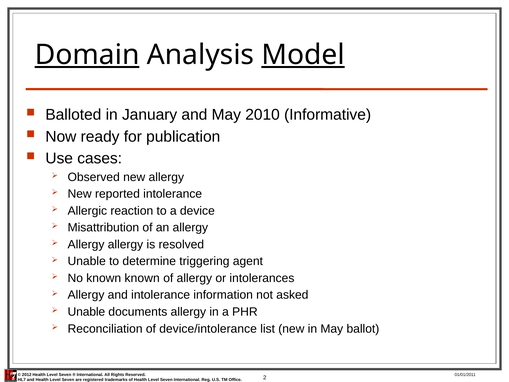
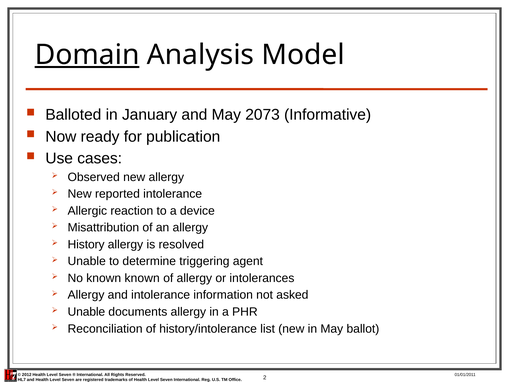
Model underline: present -> none
2010: 2010 -> 2073
Allergy at (86, 244): Allergy -> History
device/intolerance: device/intolerance -> history/intolerance
